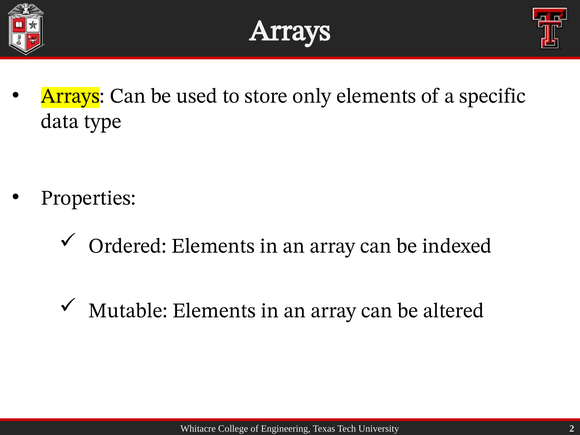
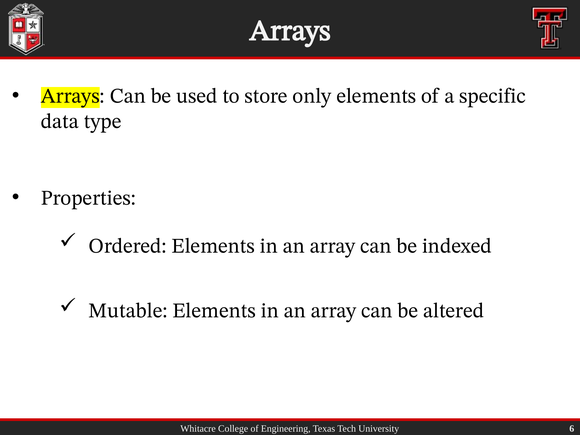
2: 2 -> 6
